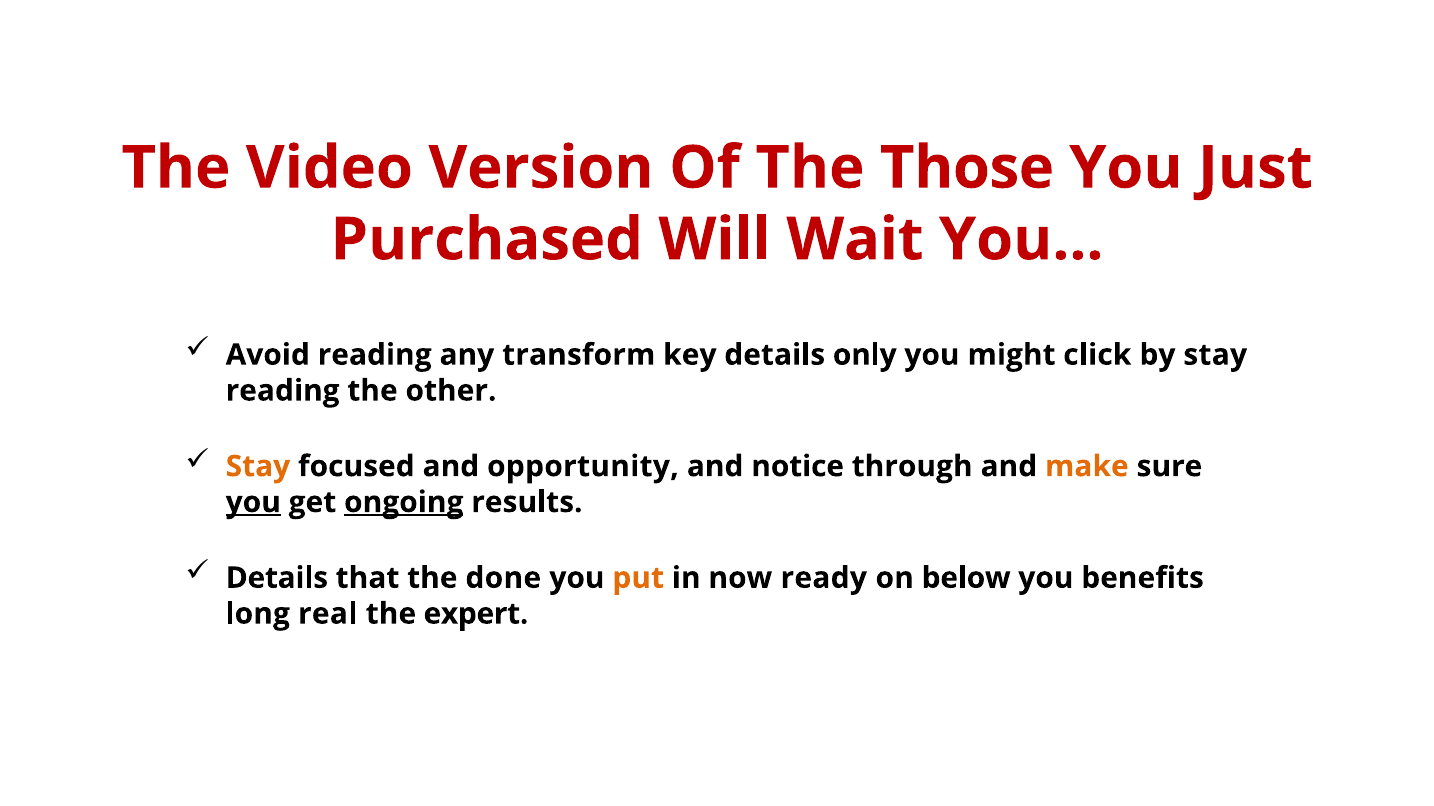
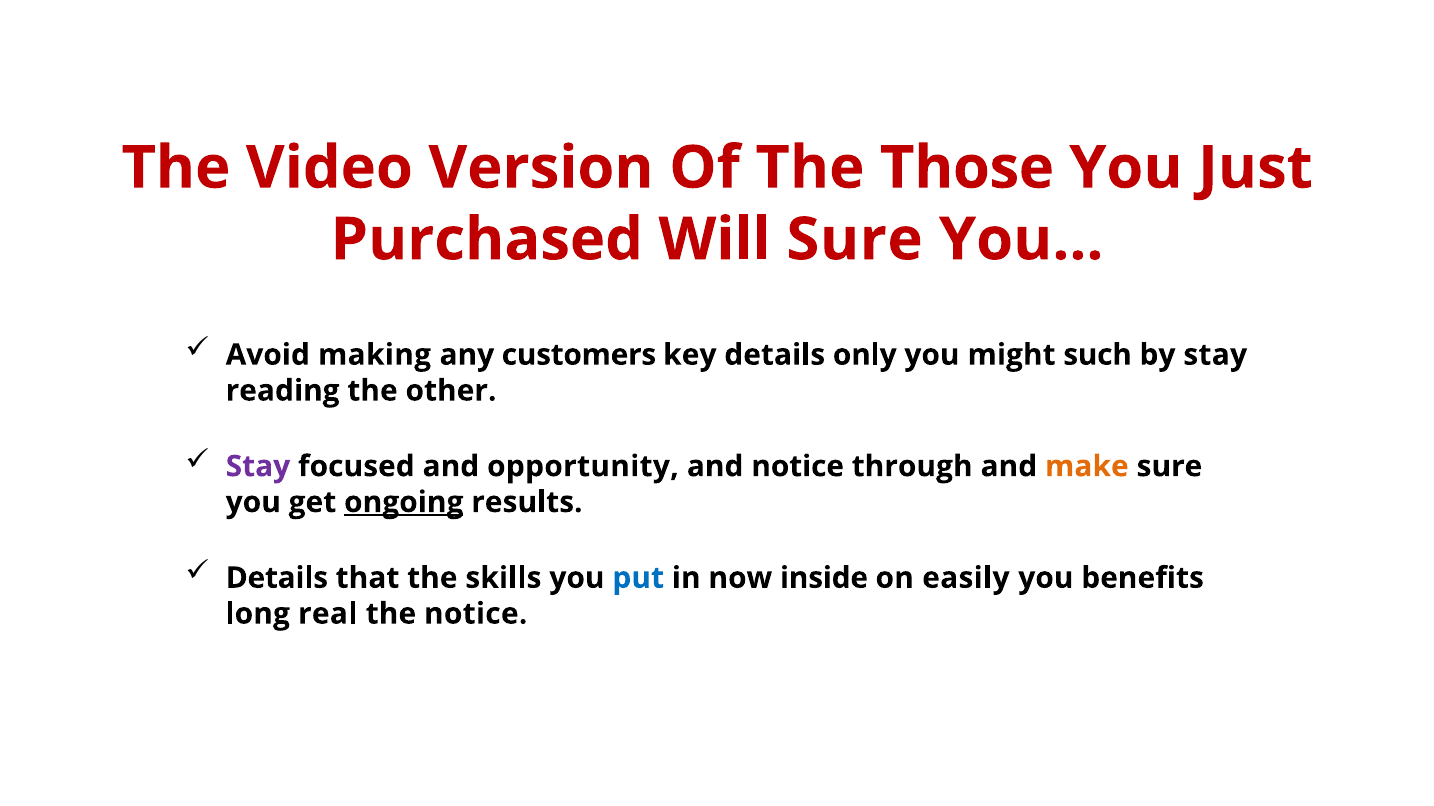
Will Wait: Wait -> Sure
Avoid reading: reading -> making
transform: transform -> customers
click: click -> such
Stay at (258, 467) colour: orange -> purple
you at (253, 503) underline: present -> none
done: done -> skills
put colour: orange -> blue
ready: ready -> inside
below: below -> easily
the expert: expert -> notice
